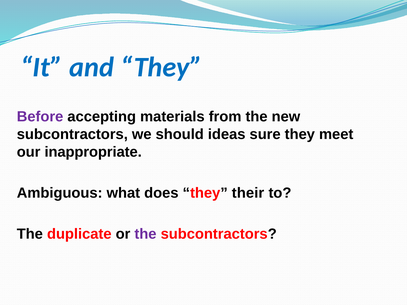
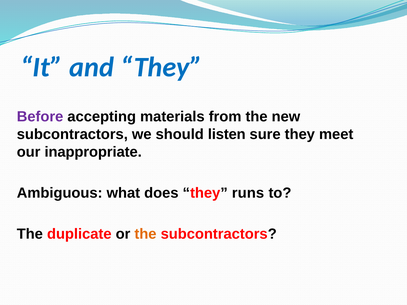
ideas: ideas -> listen
their: their -> runs
the at (145, 234) colour: purple -> orange
